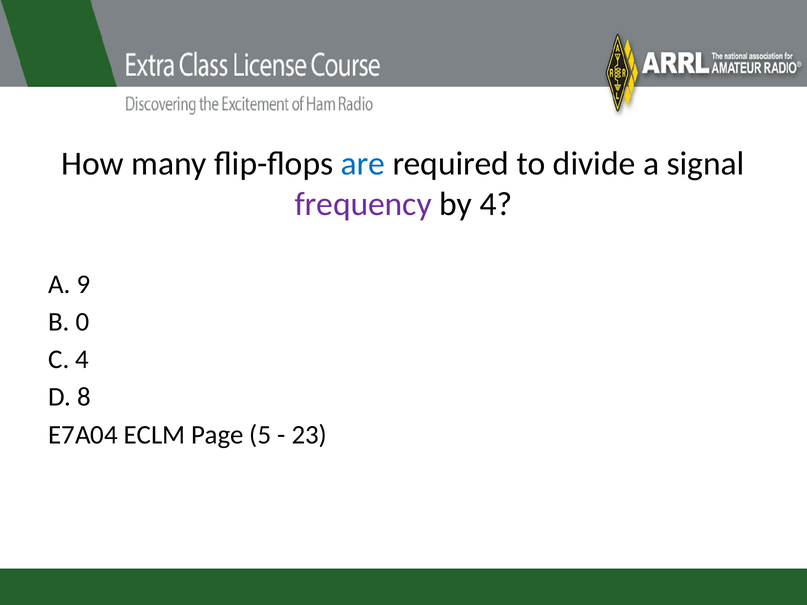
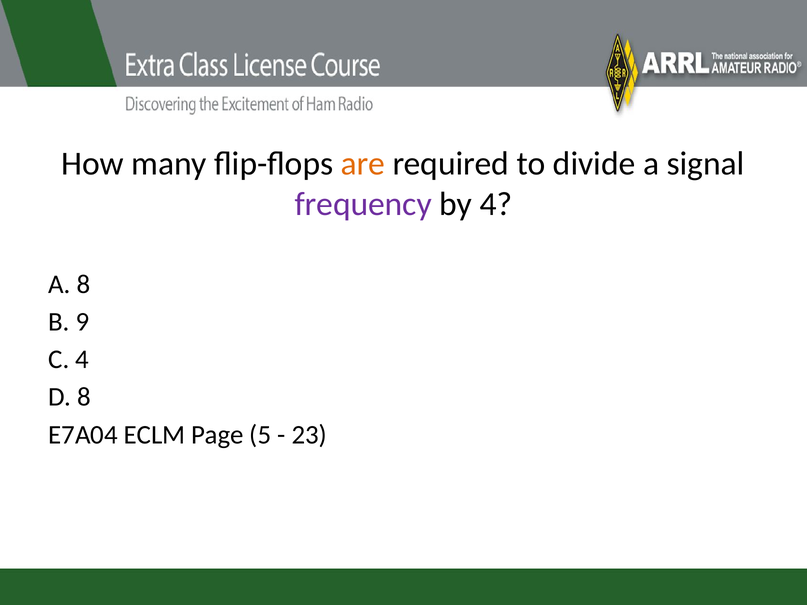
are colour: blue -> orange
A 9: 9 -> 8
0: 0 -> 9
